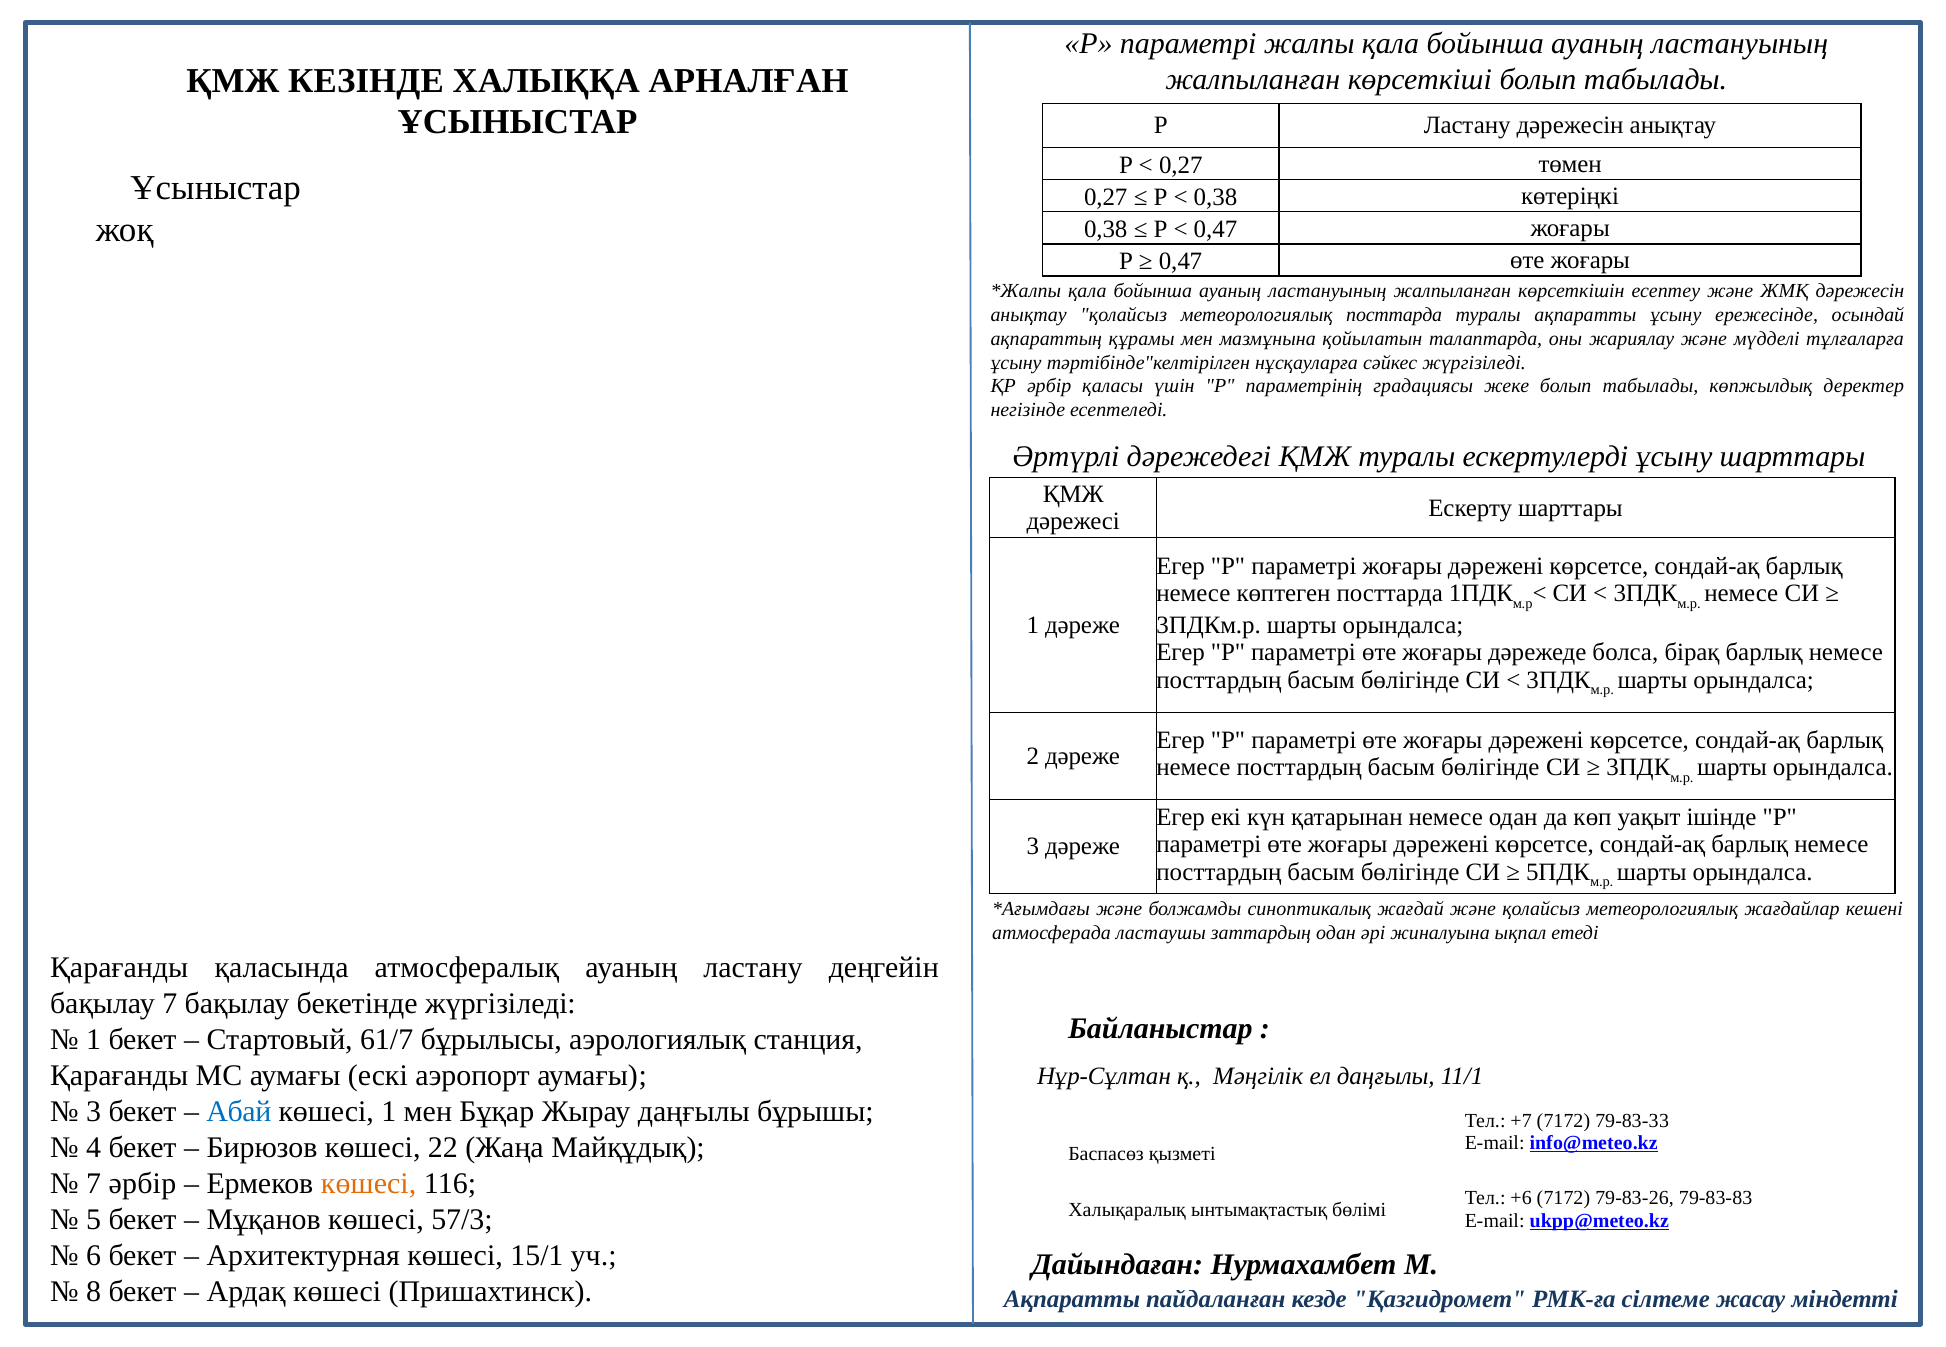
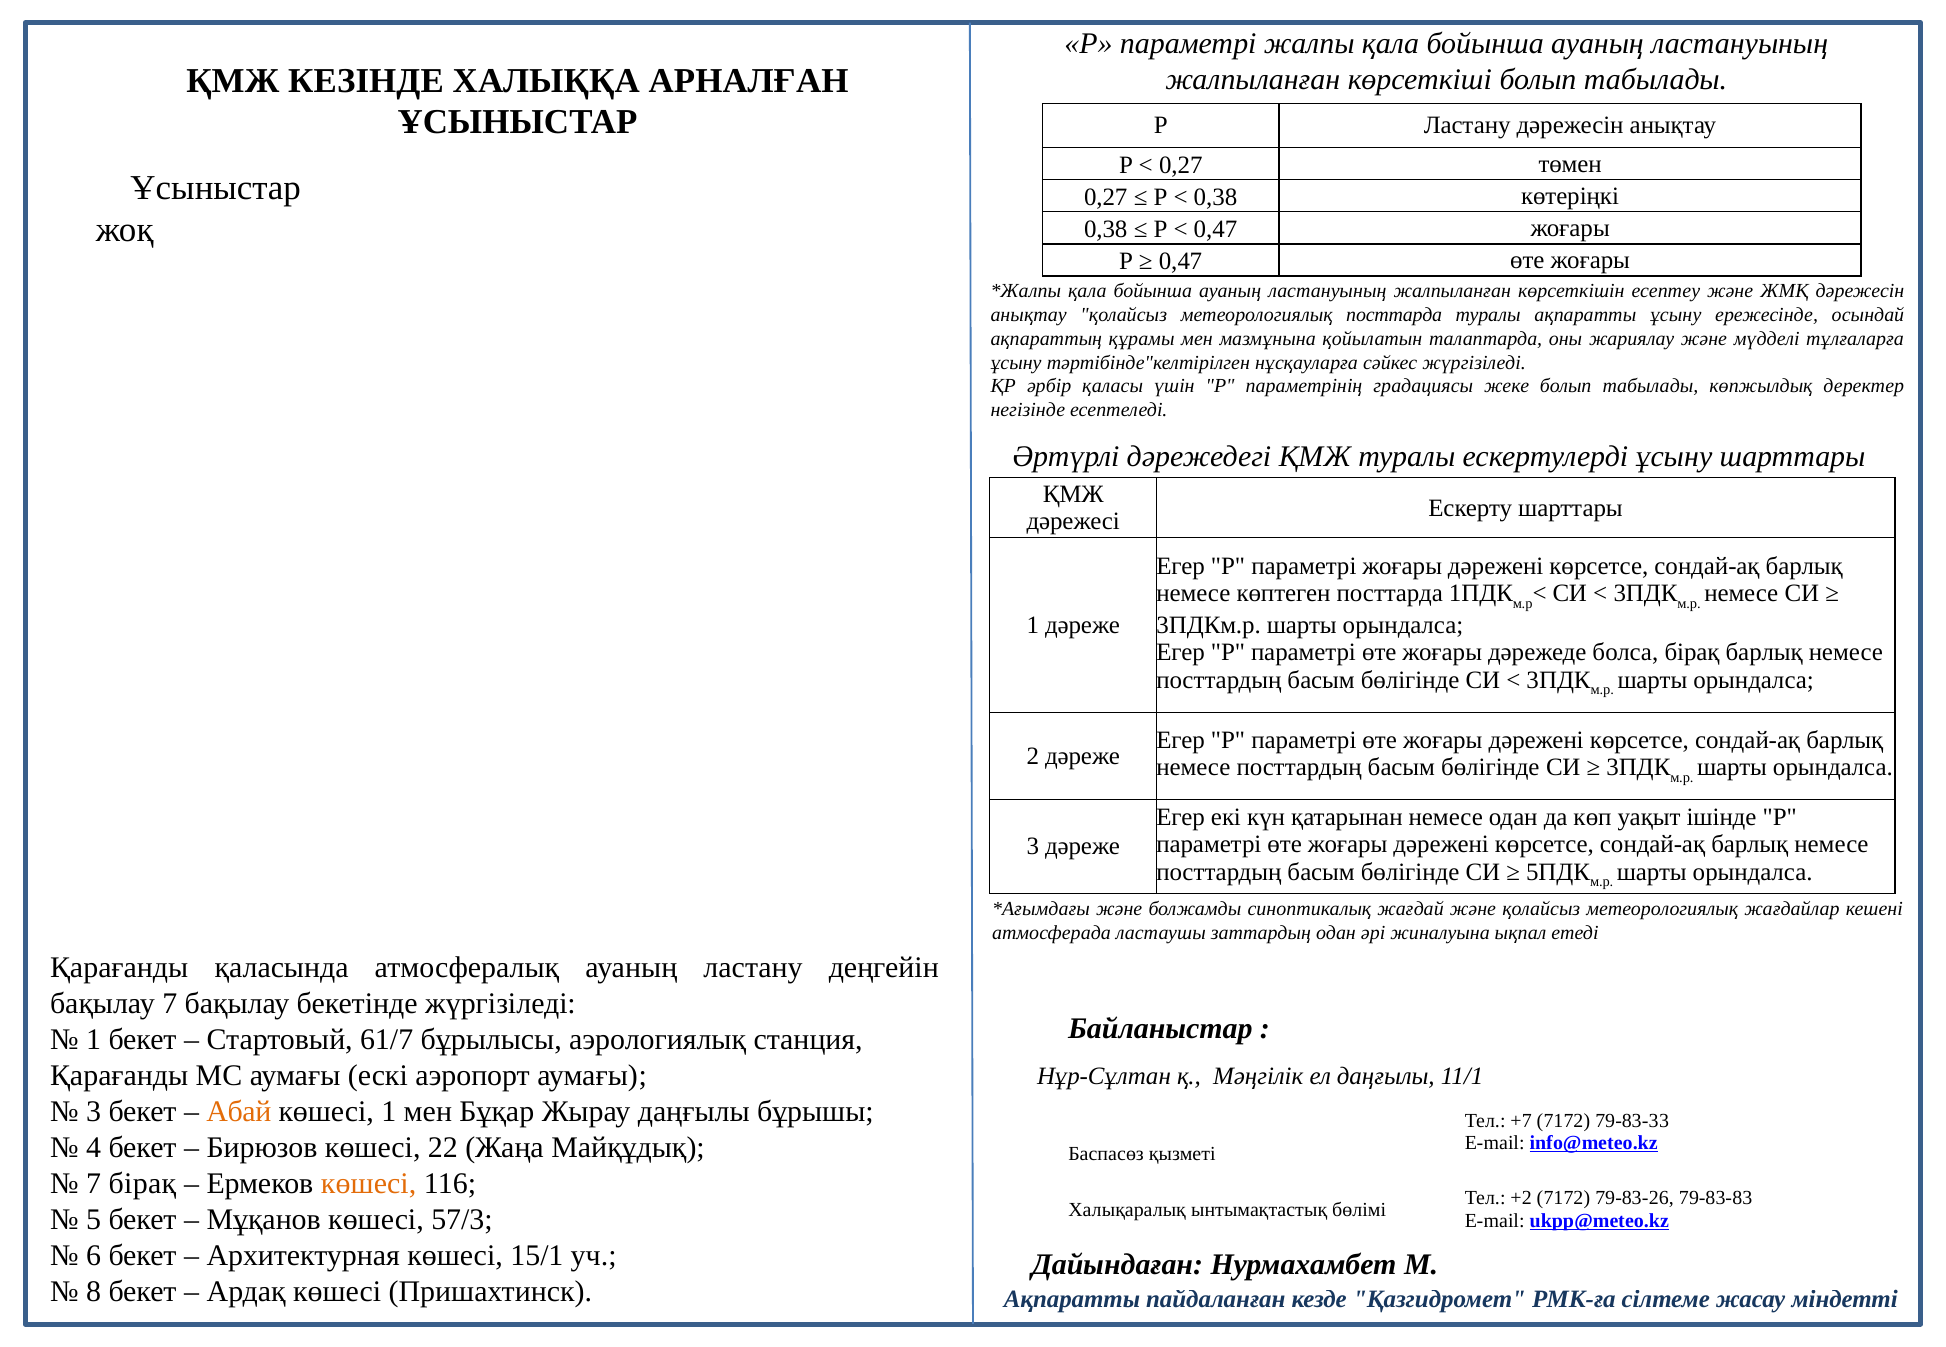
Абай colour: blue -> orange
7 әрбір: әрбір -> бірақ
+6: +6 -> +2
